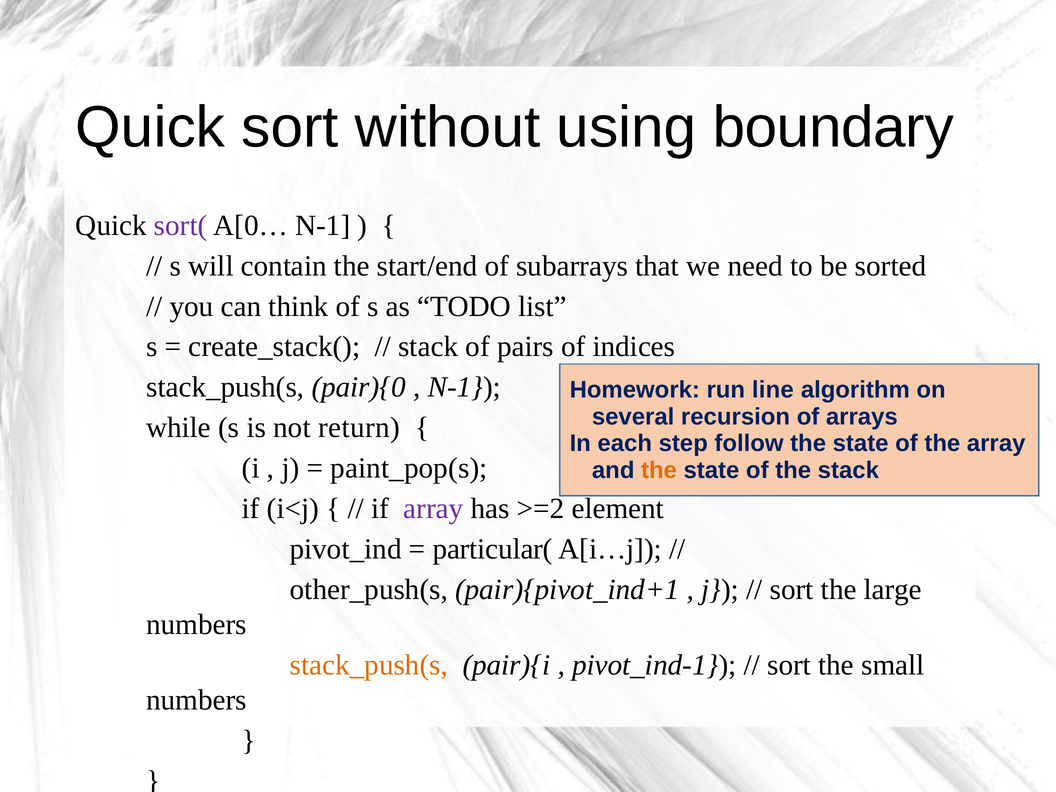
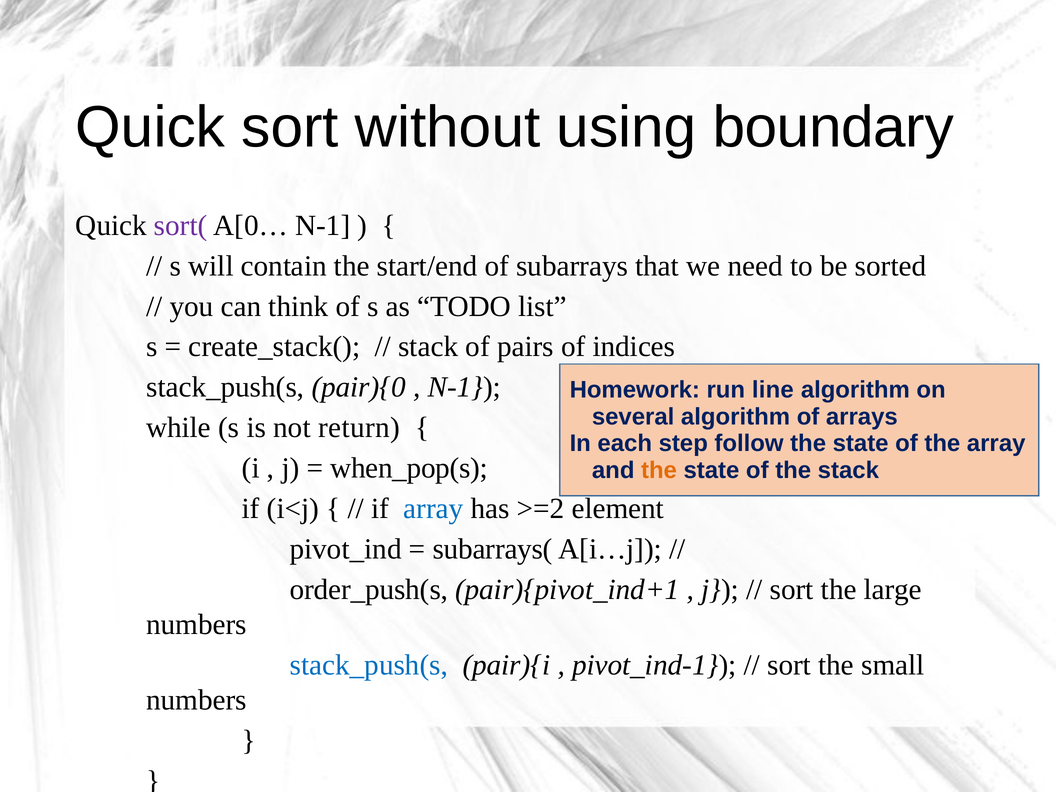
several recursion: recursion -> algorithm
paint_pop(s: paint_pop(s -> when_pop(s
array at (433, 508) colour: purple -> blue
particular(: particular( -> subarrays(
other_push(s: other_push(s -> order_push(s
stack_push(s at (369, 665) colour: orange -> blue
